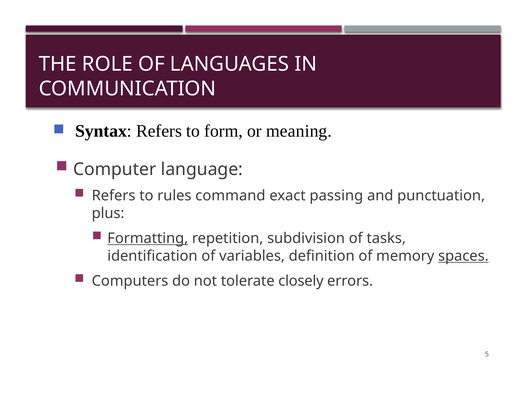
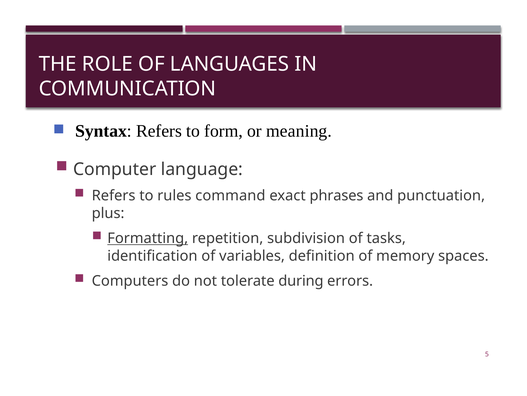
passing: passing -> phrases
spaces underline: present -> none
closely: closely -> during
